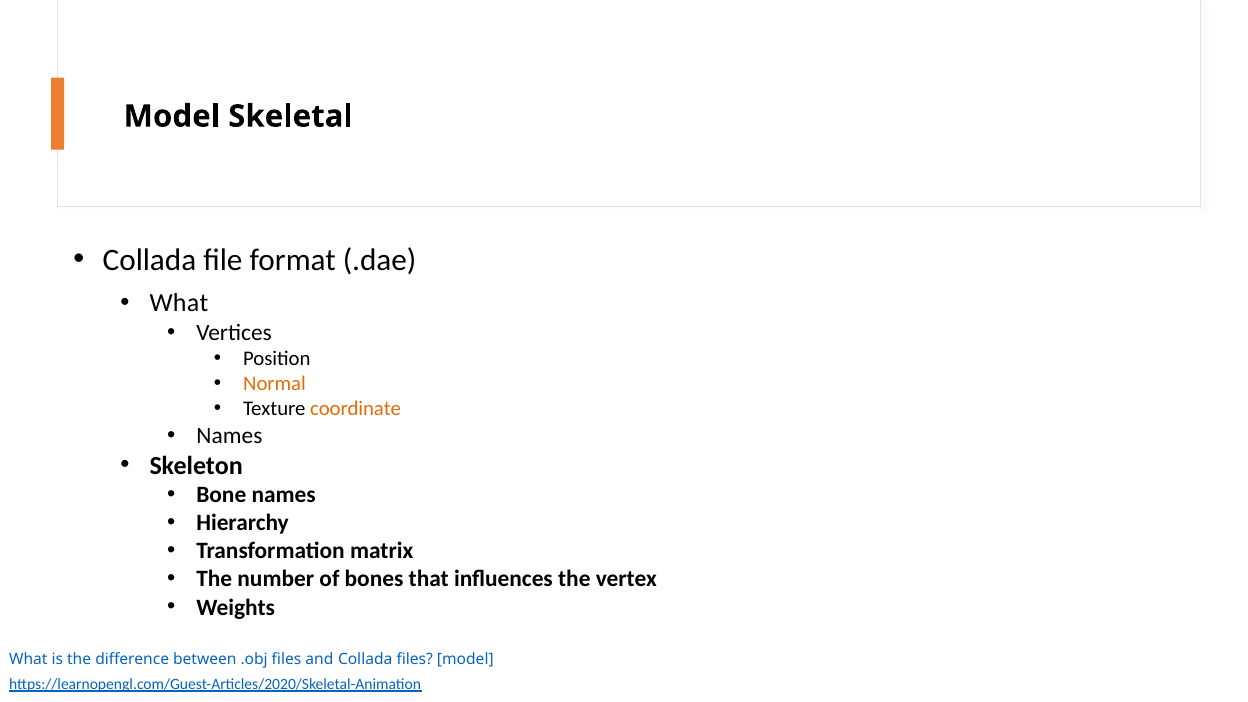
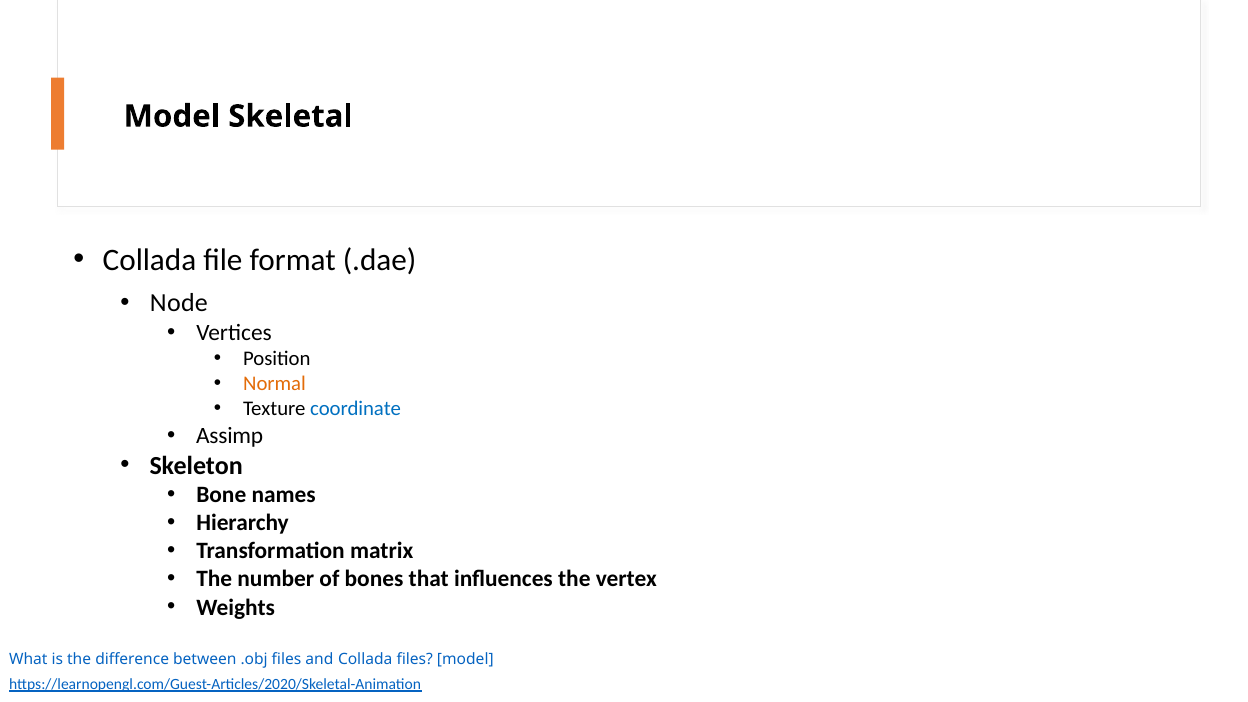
What at (179, 303): What -> Node
coordinate colour: orange -> blue
Names at (229, 436): Names -> Assimp
